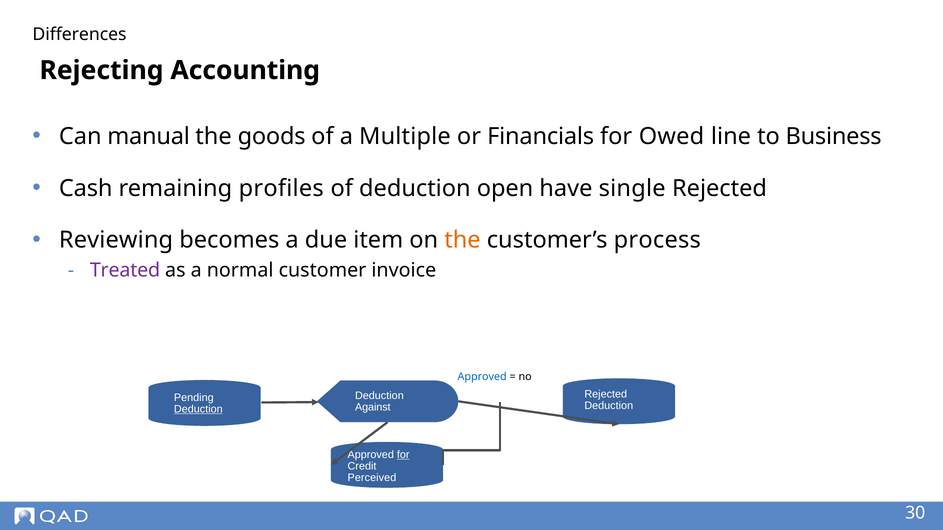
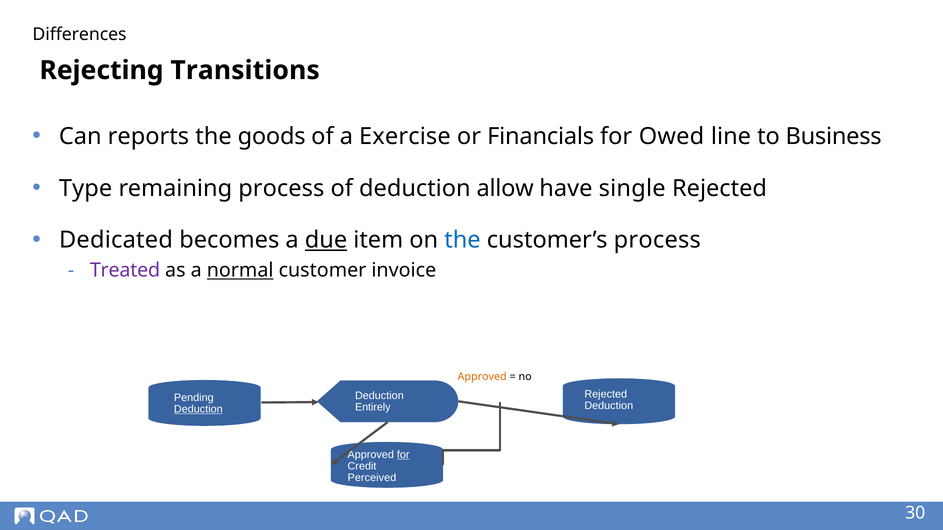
Accounting: Accounting -> Transitions
manual: manual -> reports
Multiple: Multiple -> Exercise
Cash: Cash -> Type
remaining profiles: profiles -> process
open: open -> allow
Reviewing: Reviewing -> Dedicated
due underline: none -> present
the at (463, 240) colour: orange -> blue
normal underline: none -> present
Approved at (482, 377) colour: blue -> orange
Against: Against -> Entirely
